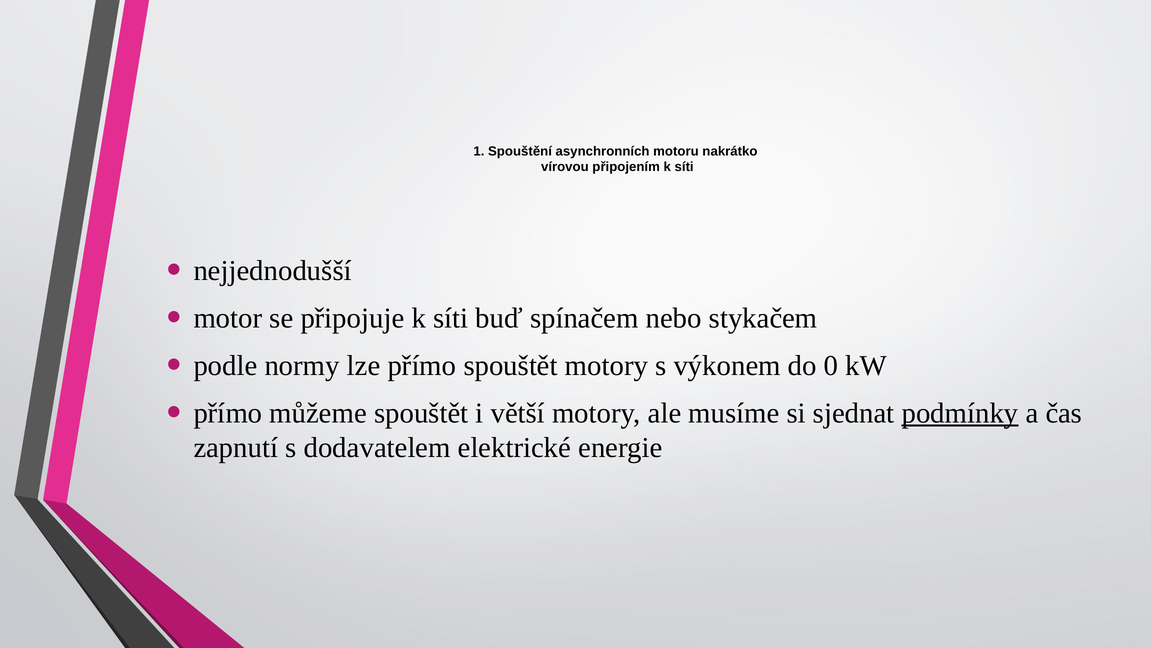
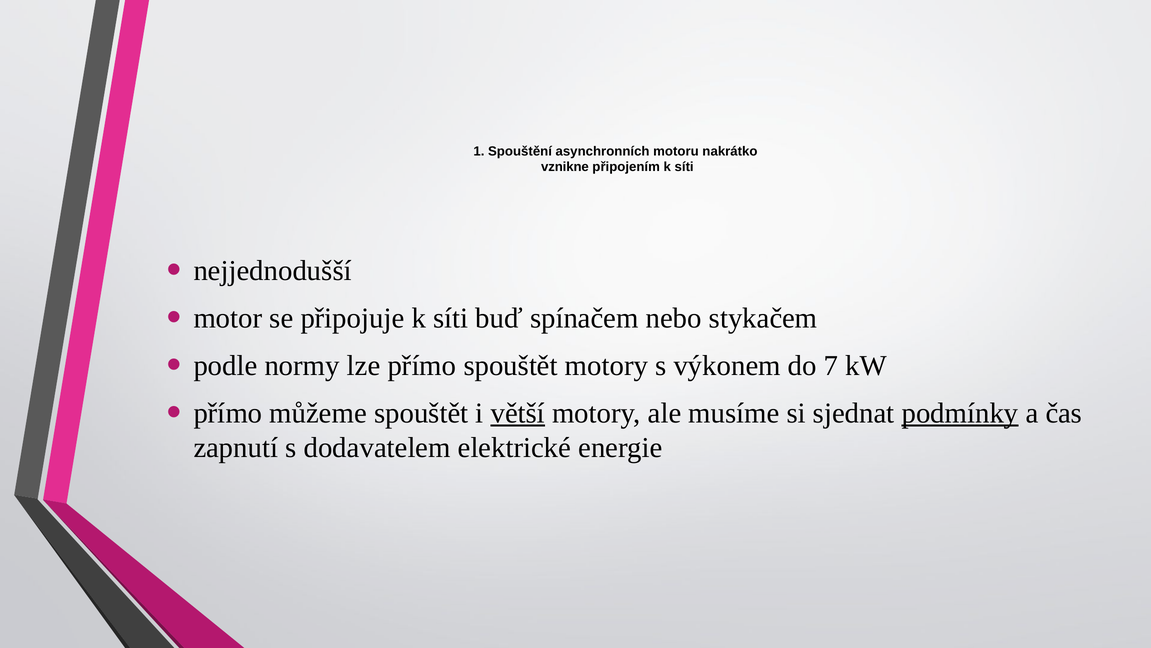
vírovou: vírovou -> vznikne
0: 0 -> 7
větší underline: none -> present
